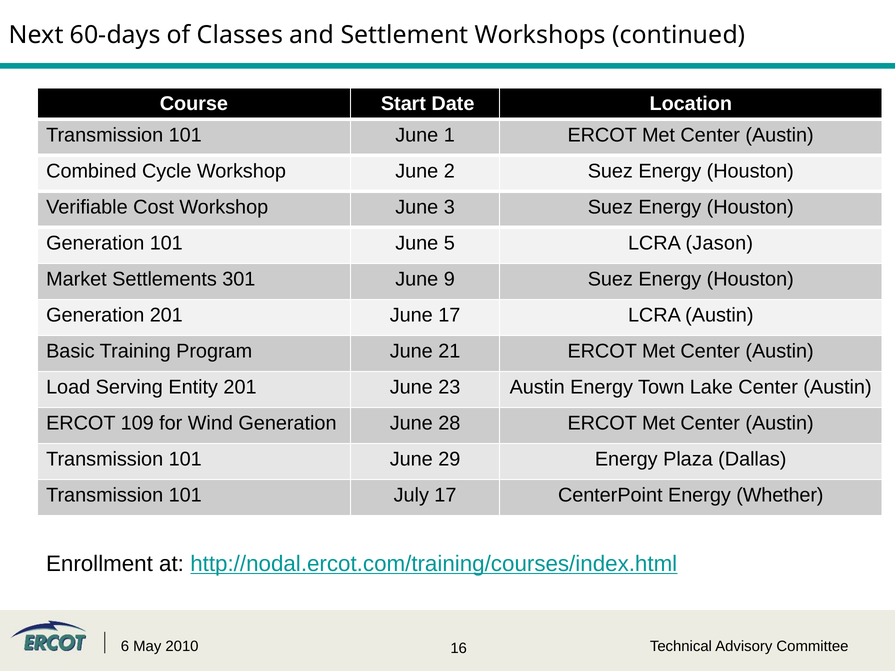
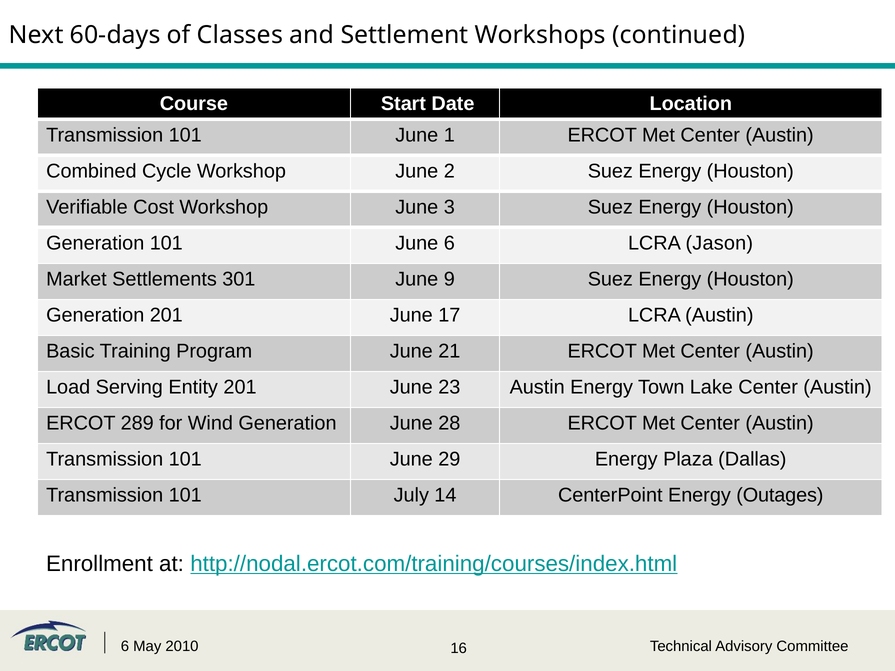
June 5: 5 -> 6
109: 109 -> 289
July 17: 17 -> 14
Whether: Whether -> Outages
